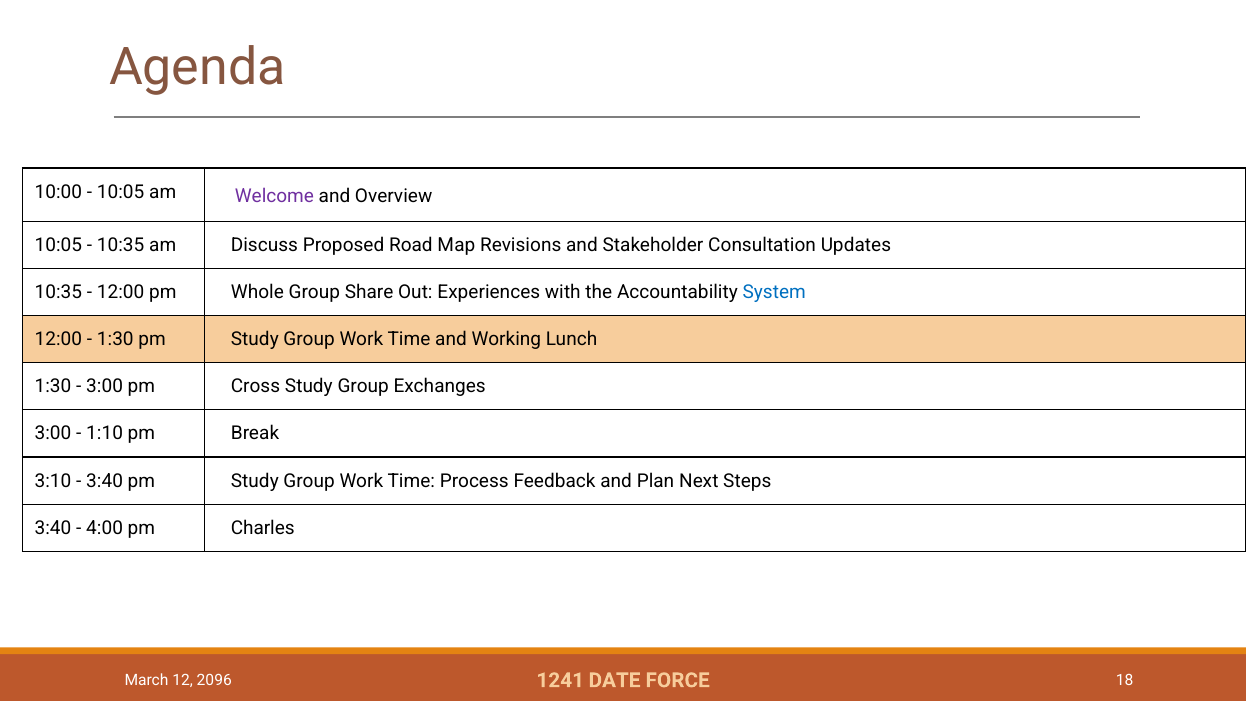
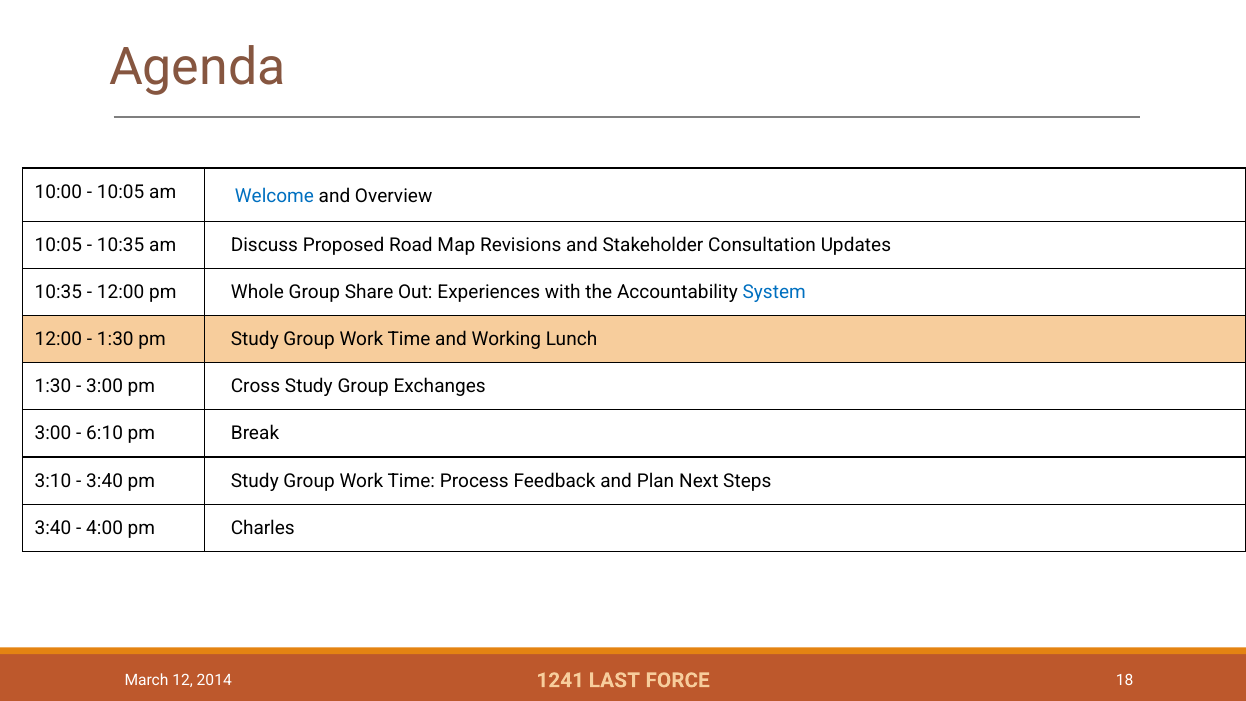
Welcome colour: purple -> blue
1:10: 1:10 -> 6:10
2096: 2096 -> 2014
DATE: DATE -> LAST
